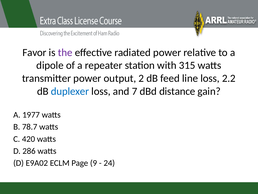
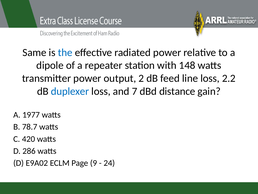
Favor: Favor -> Same
the colour: purple -> blue
315: 315 -> 148
